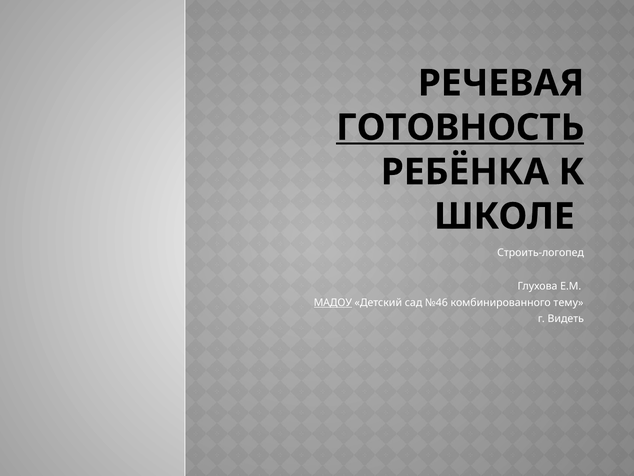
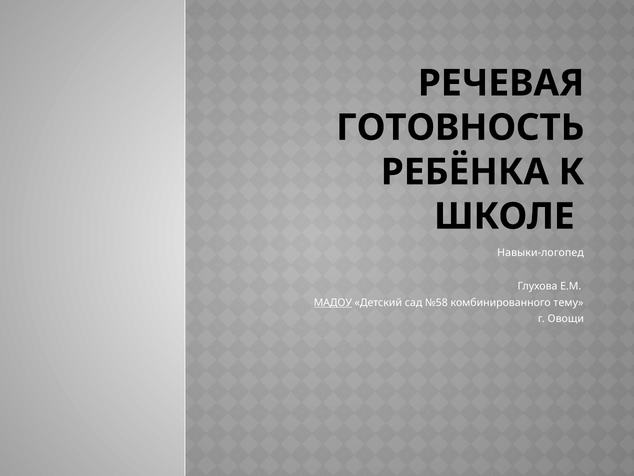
ГОТОВНОСТЬ underline: present -> none
Строить-логопед: Строить-логопед -> Навыки-логопед
№46: №46 -> №58
Видеть: Видеть -> Овощи
